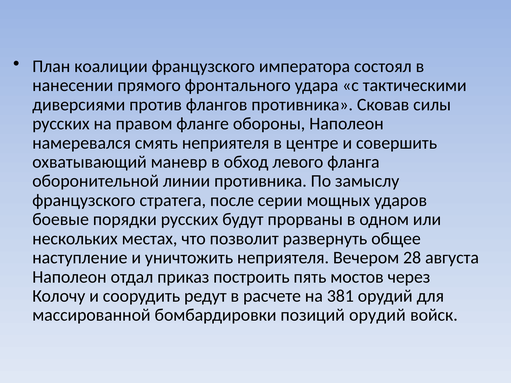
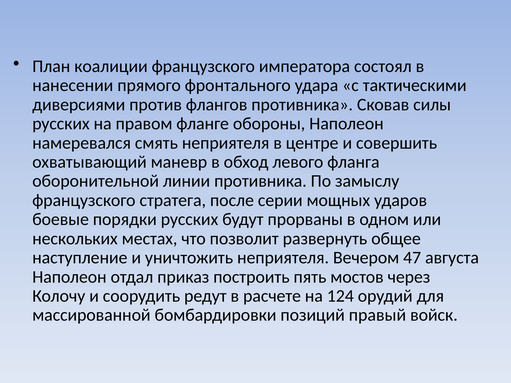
28: 28 -> 47
381: 381 -> 124
позиций орудий: орудий -> правый
